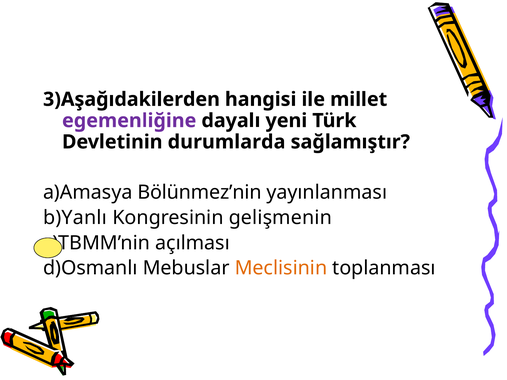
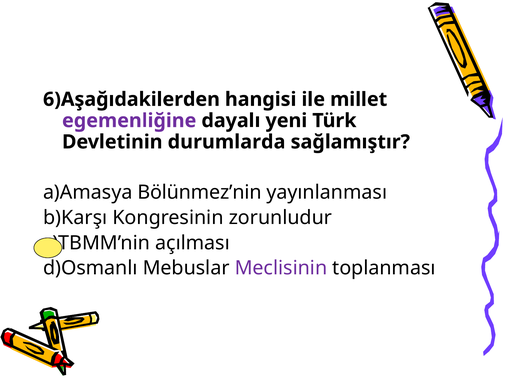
3)Aşağıdakilerden: 3)Aşağıdakilerden -> 6)Aşağıdakilerden
b)Yanlı: b)Yanlı -> b)Karşı
gelişmenin: gelişmenin -> zorunludur
Meclisinin colour: orange -> purple
